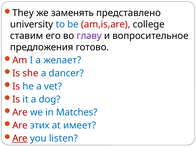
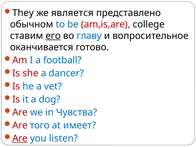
заменять: заменять -> является
university: university -> обычном
его underline: none -> present
главу colour: purple -> blue
предложения: предложения -> оканчивается
желает: желает -> football
Matches: Matches -> Чувства
этих: этих -> того
